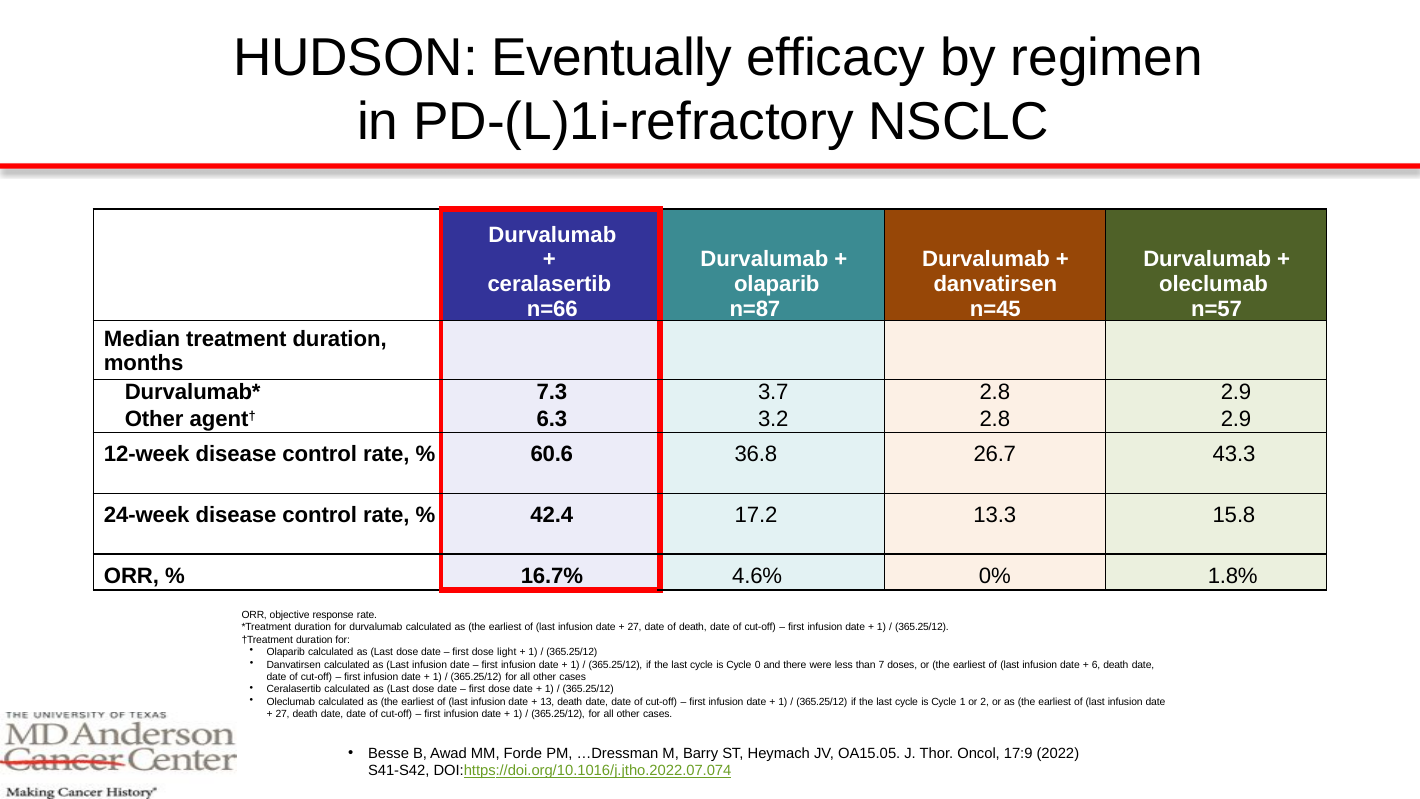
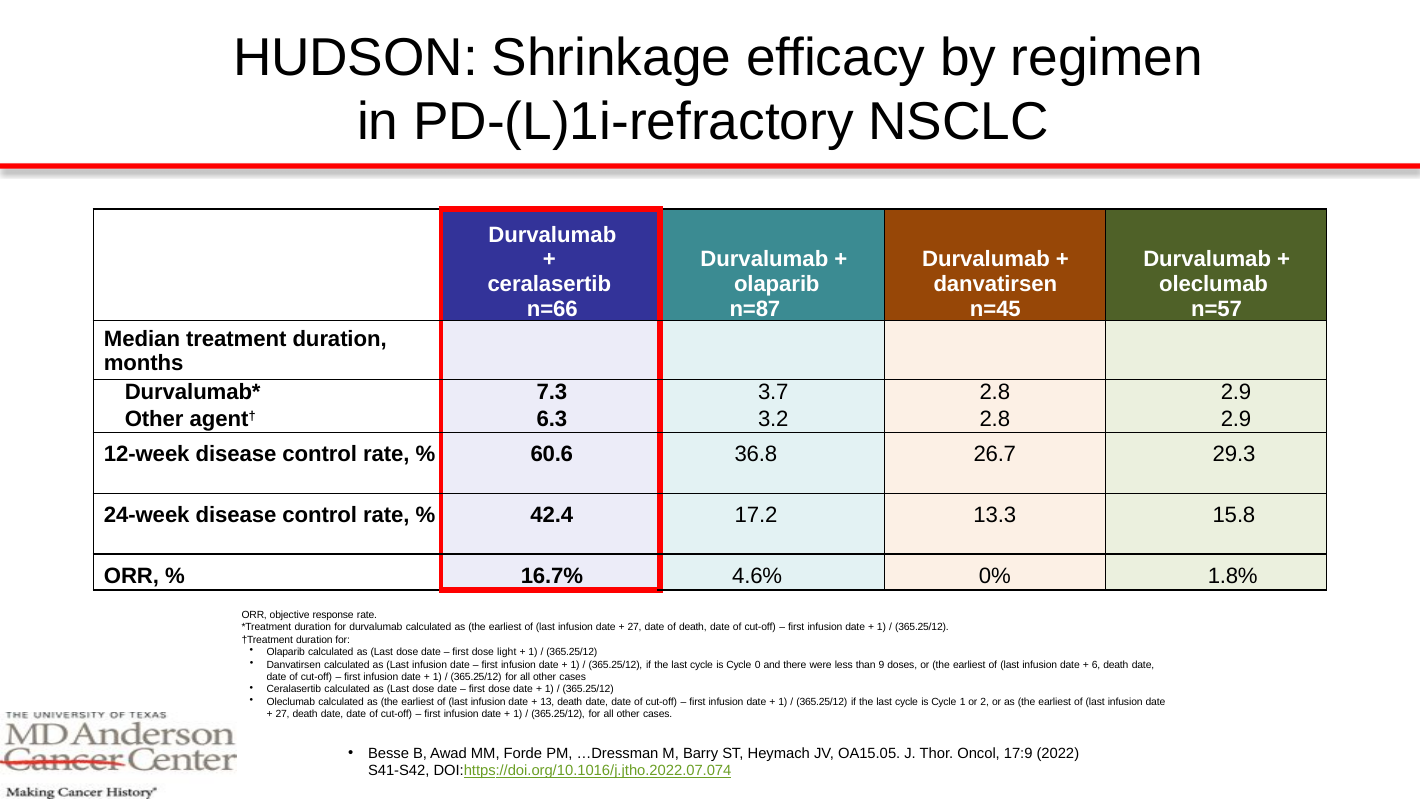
Eventually: Eventually -> Shrinkage
43.3: 43.3 -> 29.3
7: 7 -> 9
